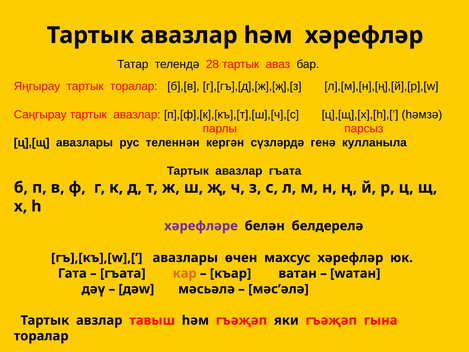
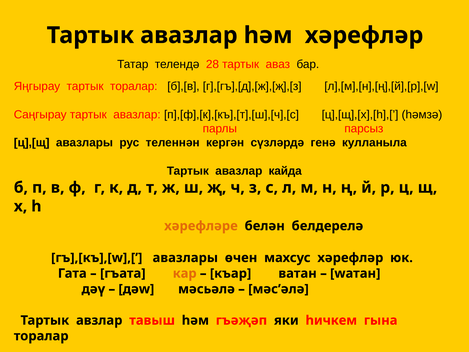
авазлар гъата: гъата -> кайда
хәрефләре colour: purple -> orange
яки гъәҗәп: гъәҗәп -> һичкем
